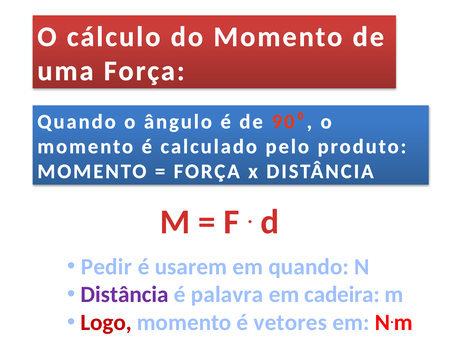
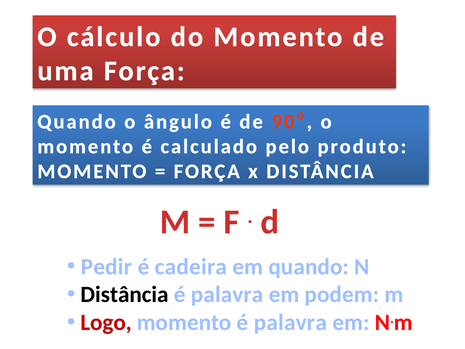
usarem: usarem -> cadeira
Distância at (125, 294) colour: purple -> black
cadeira: cadeira -> podem
momento é vetores: vetores -> palavra
